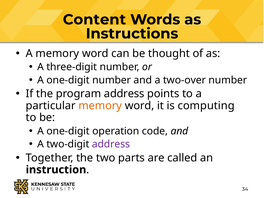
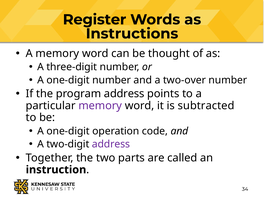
Content: Content -> Register
memory at (100, 106) colour: orange -> purple
computing: computing -> subtracted
